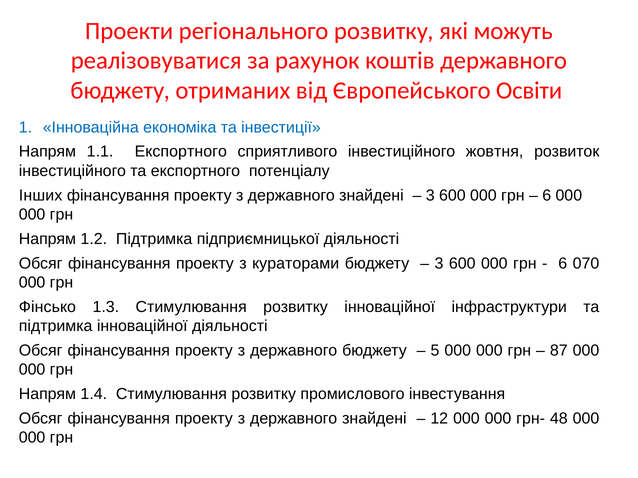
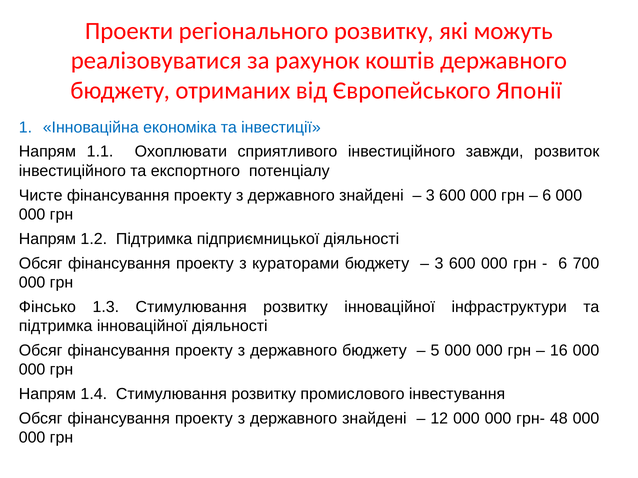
Освіти: Освіти -> Японії
1.1 Експортного: Експортного -> Охоплювати
жовтня: жовтня -> завжди
Інших: Інших -> Чисте
070: 070 -> 700
87: 87 -> 16
